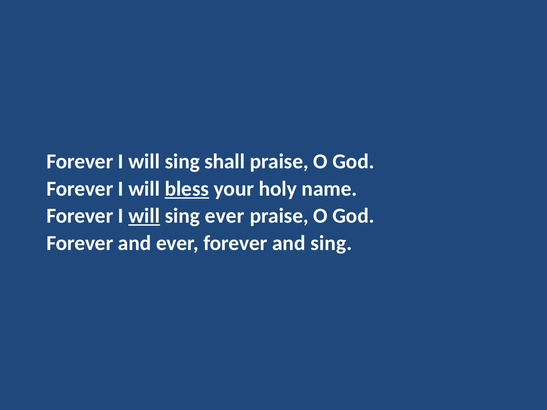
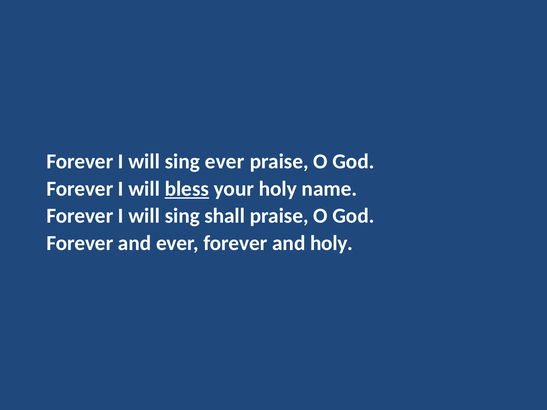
sing shall: shall -> ever
will at (144, 216) underline: present -> none
sing ever: ever -> shall
and sing: sing -> holy
